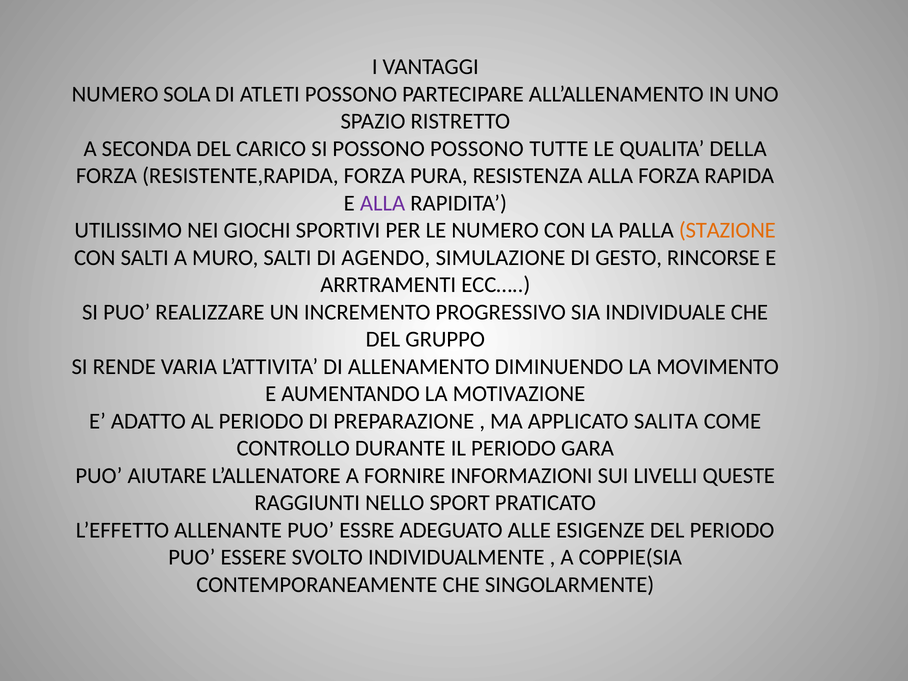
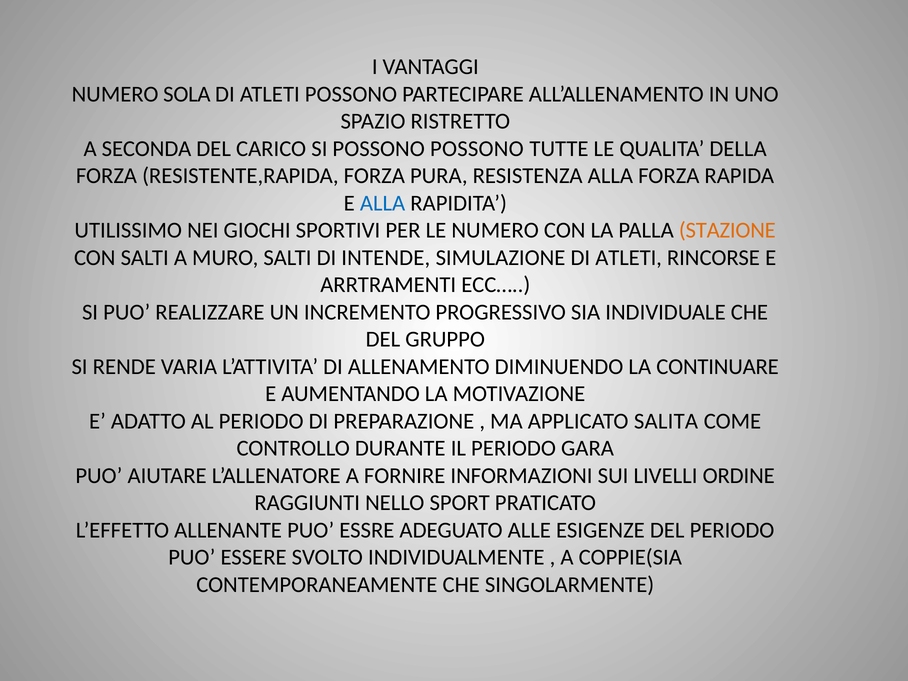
ALLA at (383, 203) colour: purple -> blue
AGENDO: AGENDO -> INTENDE
SIMULAZIONE DI GESTO: GESTO -> ATLETI
MOVIMENTO: MOVIMENTO -> CONTINUARE
QUESTE: QUESTE -> ORDINE
